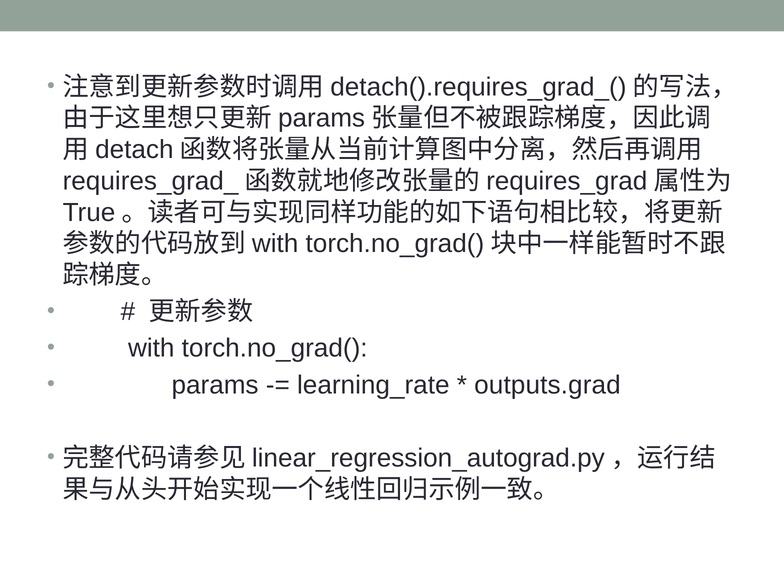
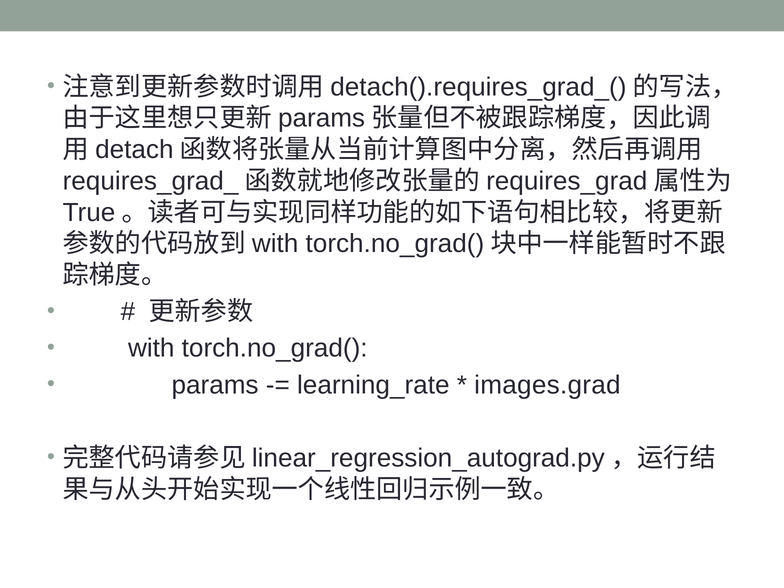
outputs.grad: outputs.grad -> images.grad
